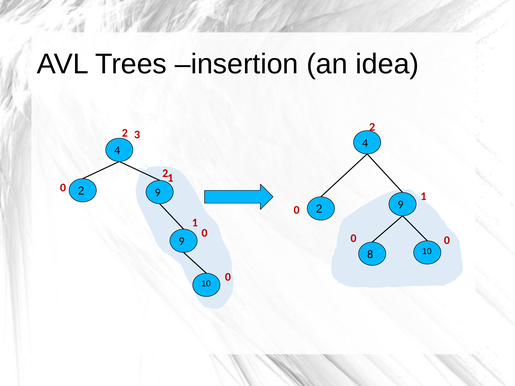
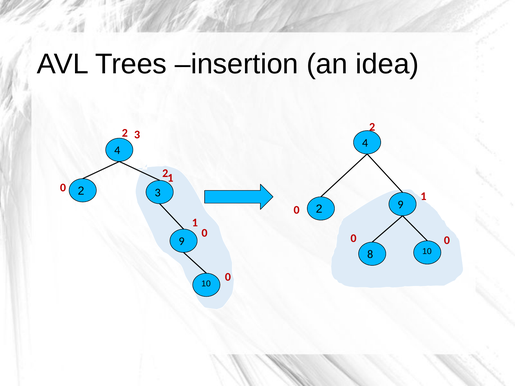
9 at (158, 193): 9 -> 3
